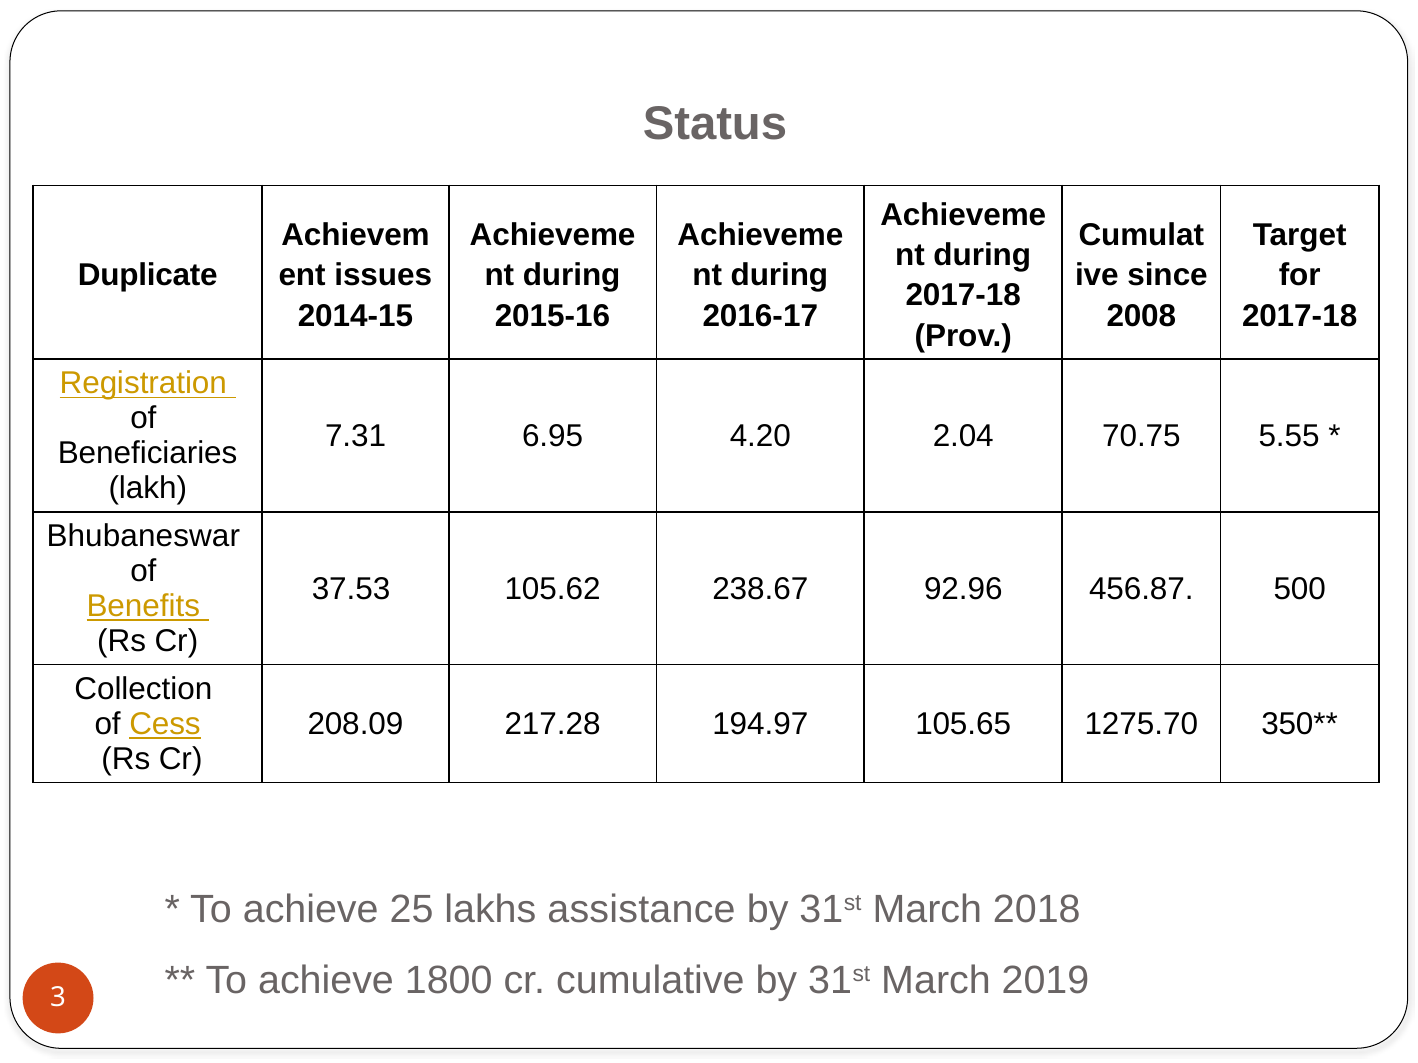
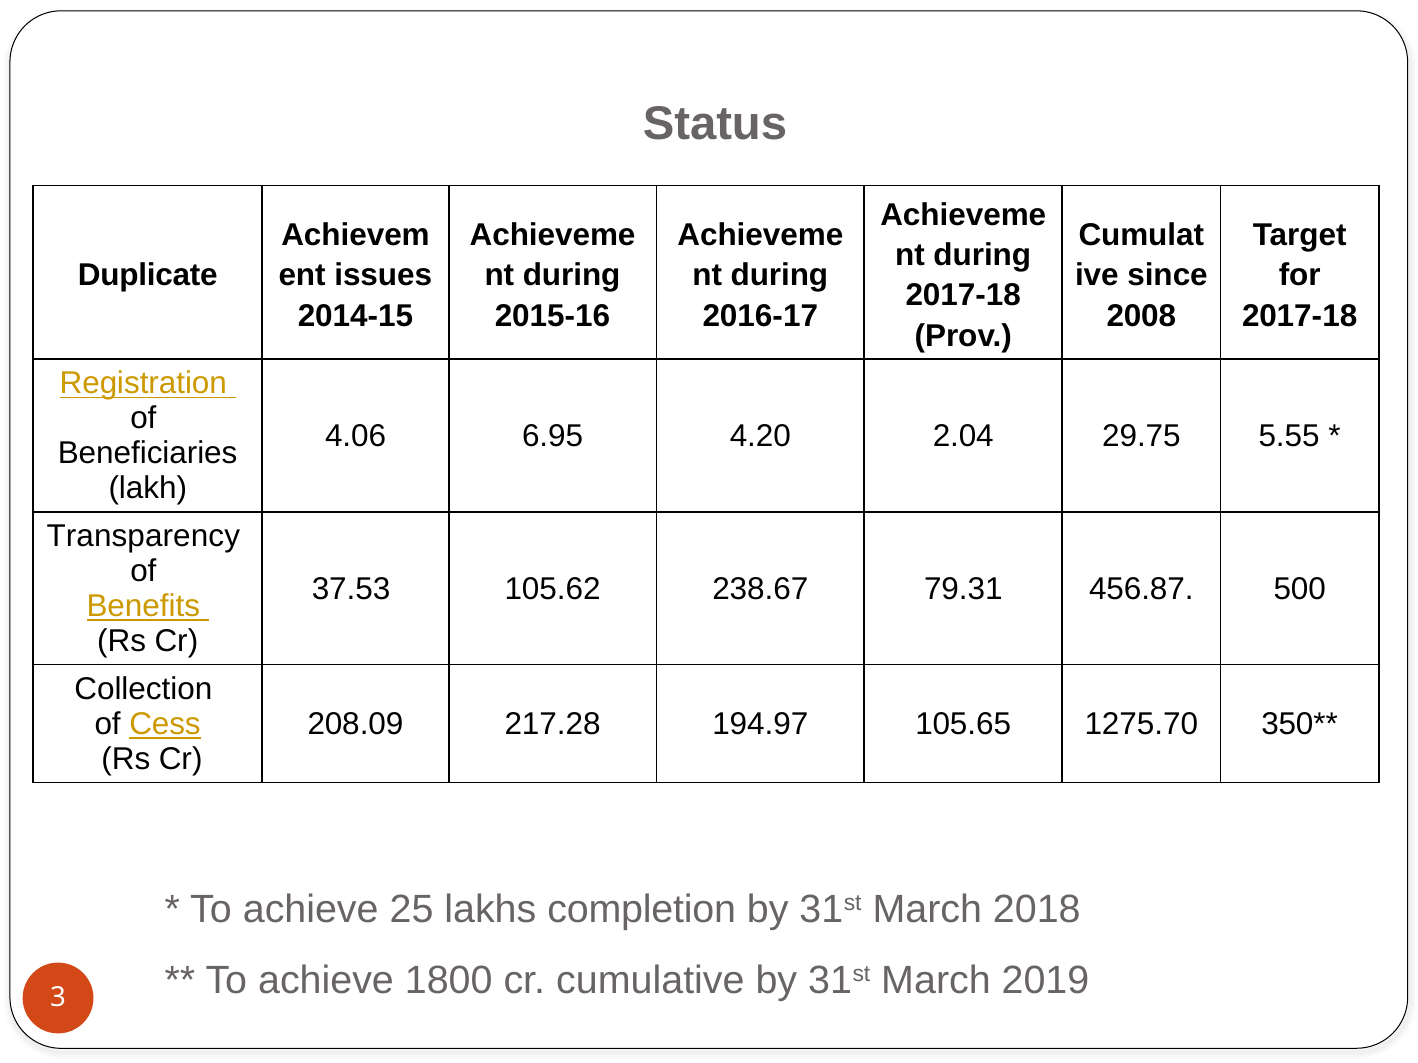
7.31: 7.31 -> 4.06
70.75: 70.75 -> 29.75
Bhubaneswar: Bhubaneswar -> Transparency
92.96: 92.96 -> 79.31
assistance: assistance -> completion
